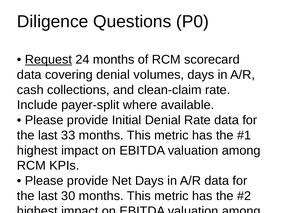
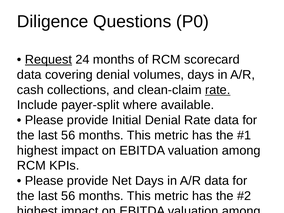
rate at (218, 90) underline: none -> present
33 at (68, 135): 33 -> 56
30 at (68, 196): 30 -> 56
